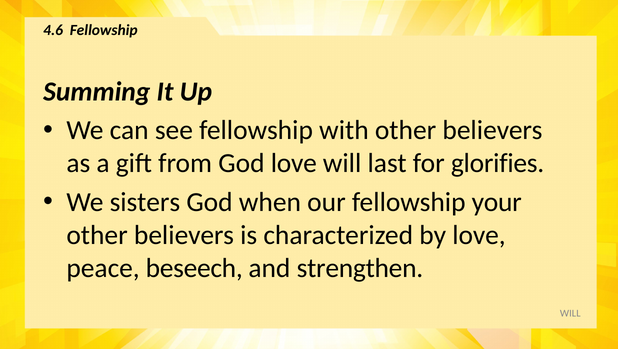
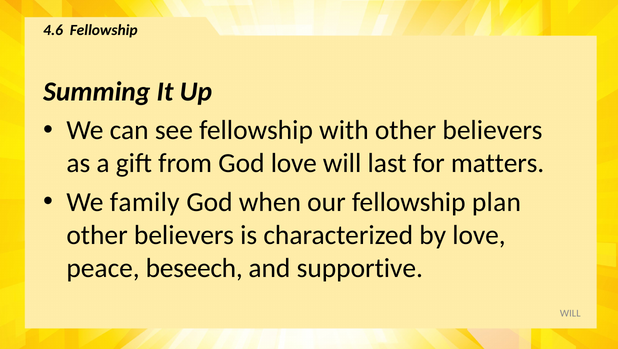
glorifies: glorifies -> matters
sisters: sisters -> family
your: your -> plan
strengthen: strengthen -> supportive
